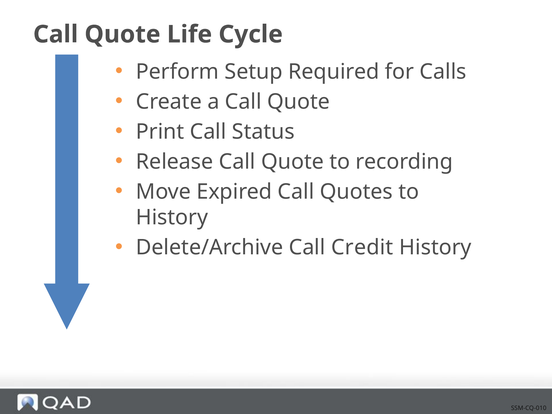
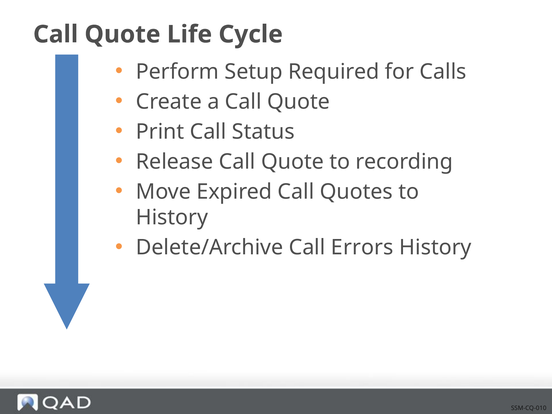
Credit: Credit -> Errors
